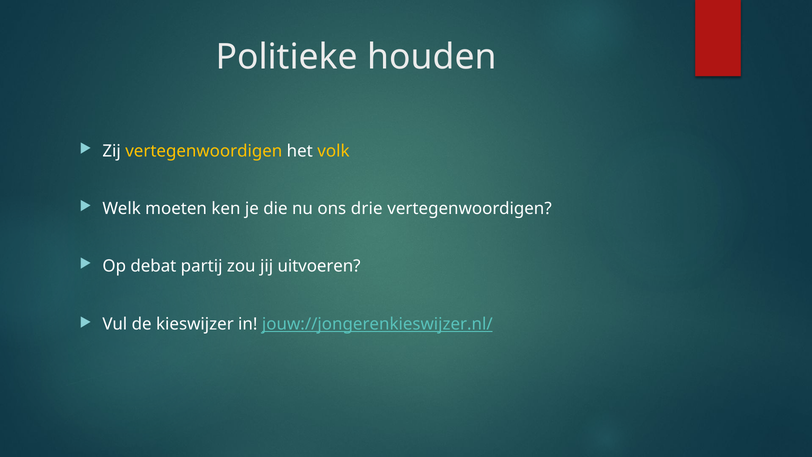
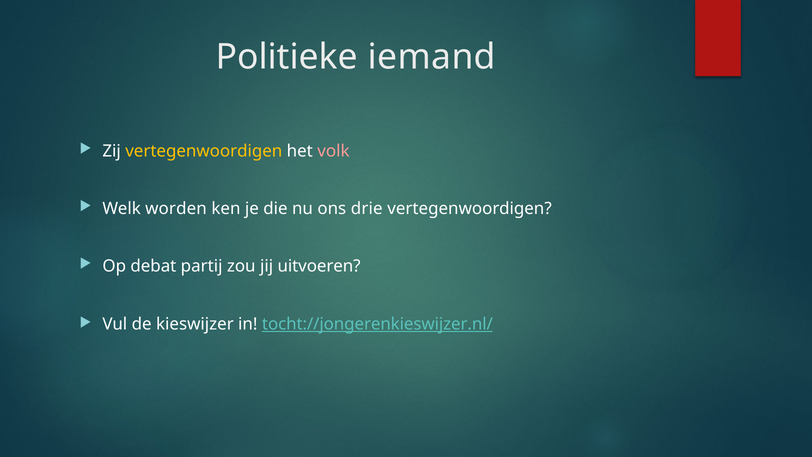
houden: houden -> iemand
volk colour: yellow -> pink
moeten: moeten -> worden
jouw://jongerenkieswijzer.nl/: jouw://jongerenkieswijzer.nl/ -> tocht://jongerenkieswijzer.nl/
